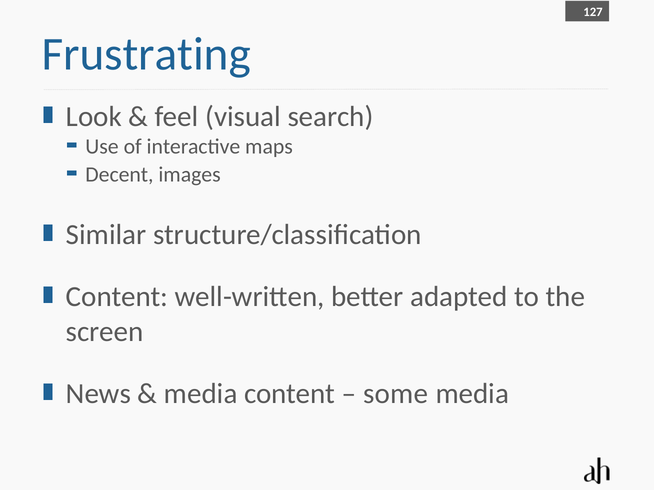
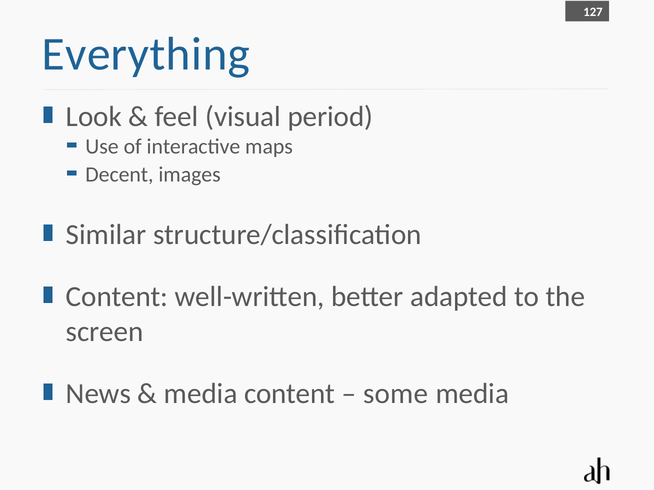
Frustrating: Frustrating -> Everything
search: search -> period
